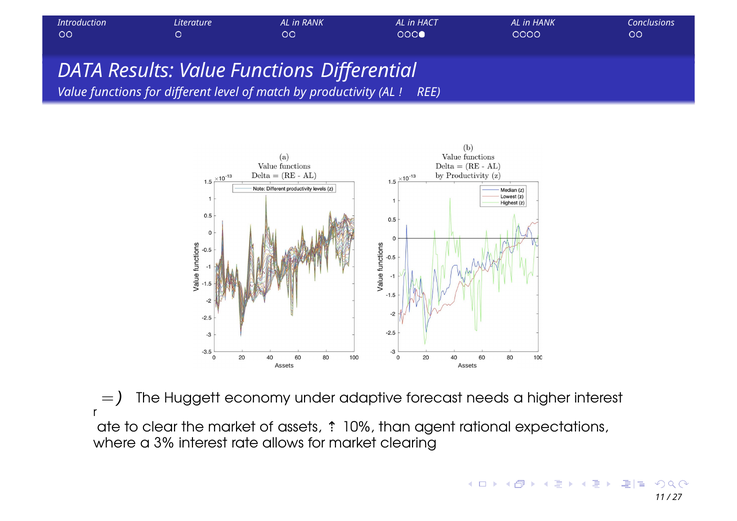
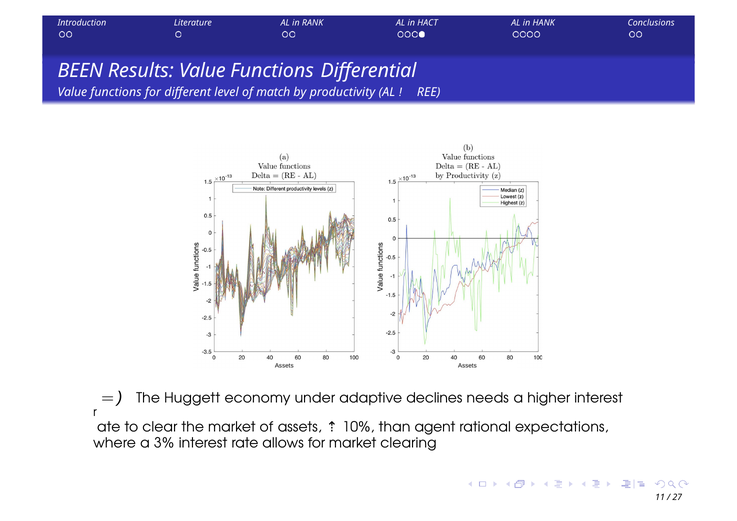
DATA: DATA -> BEEN
forecast: forecast -> declines
